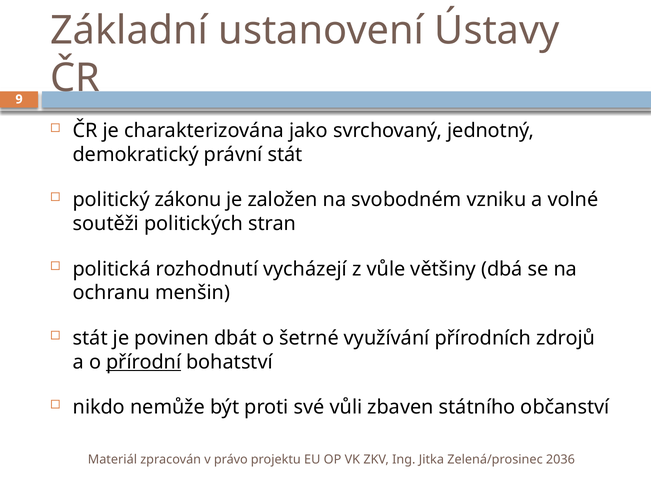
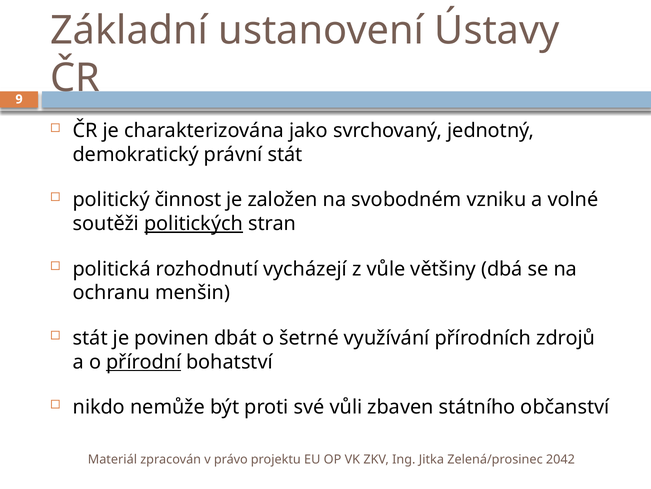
zákonu: zákonu -> činnost
politických underline: none -> present
2036: 2036 -> 2042
